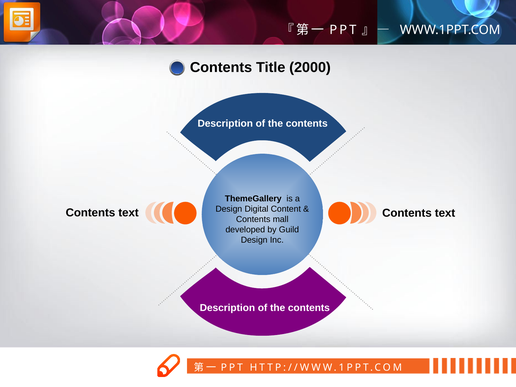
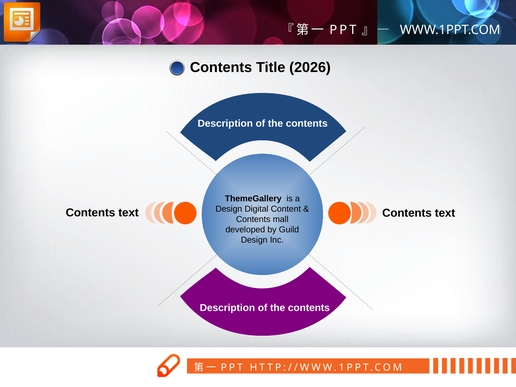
2000: 2000 -> 2026
